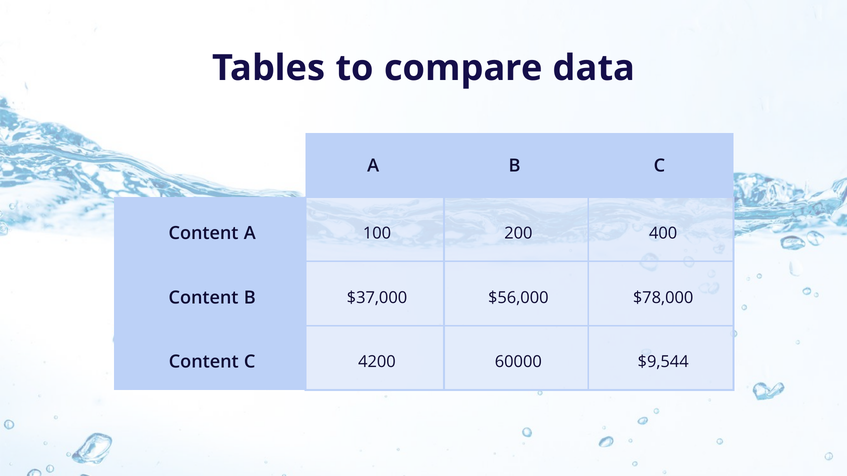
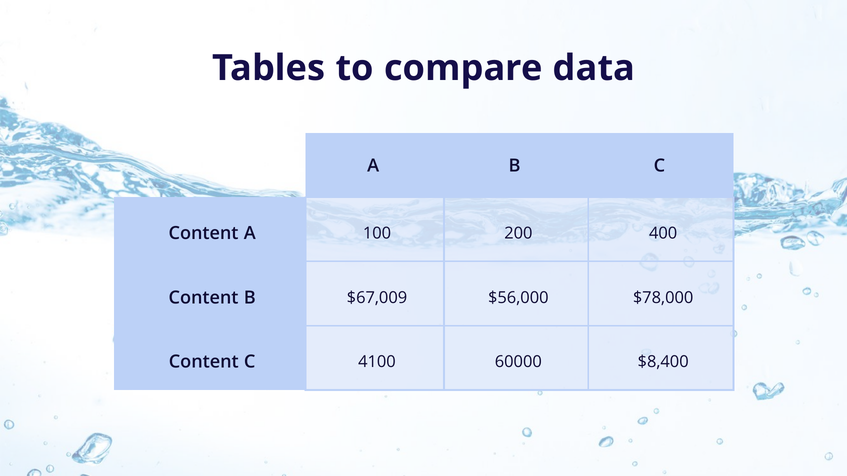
$37,000: $37,000 -> $67,009
4200: 4200 -> 4100
$9,544: $9,544 -> $8,400
